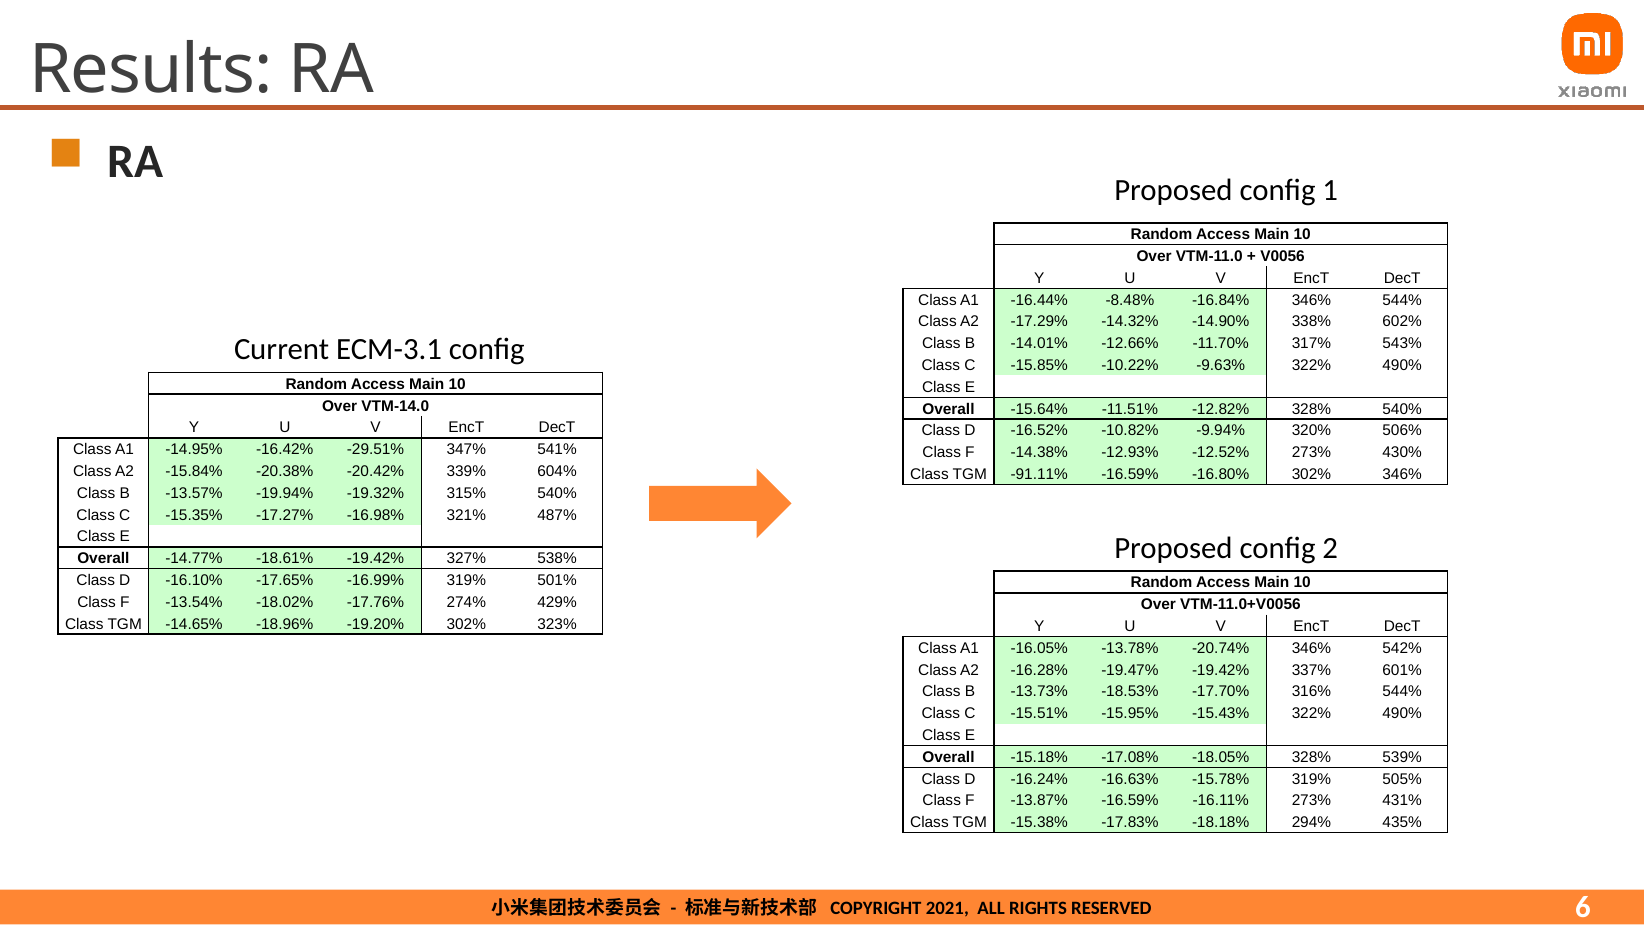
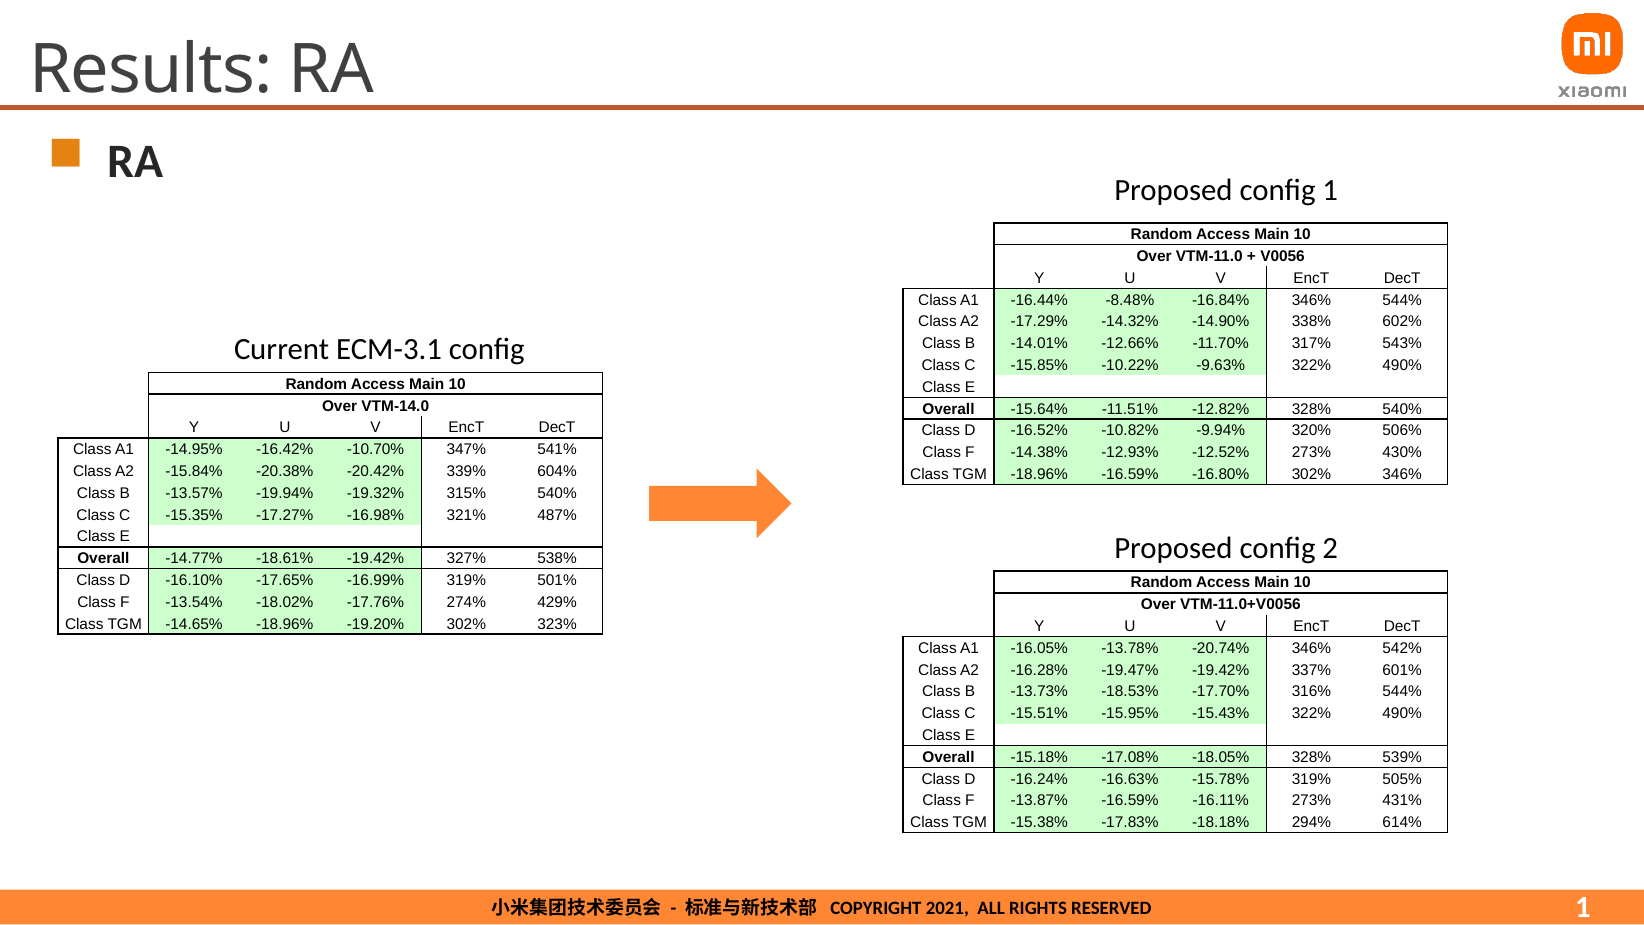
-29.51%: -29.51% -> -10.70%
TGM -91.11%: -91.11% -> -18.96%
435%: 435% -> 614%
6 at (1583, 907): 6 -> 1
